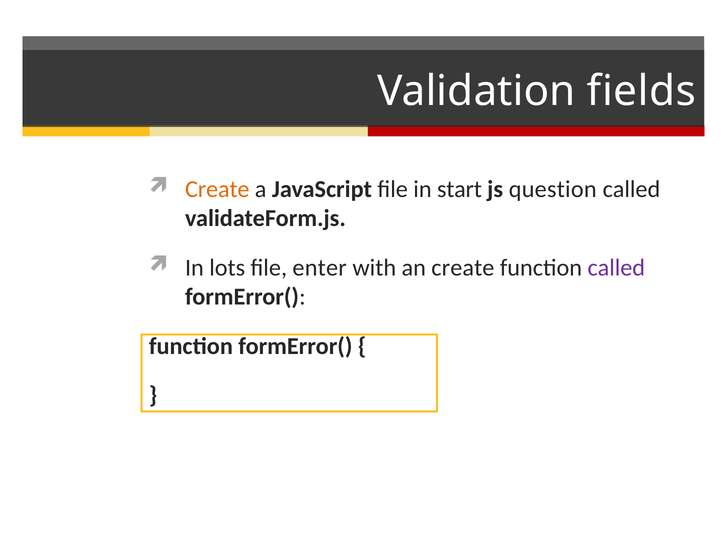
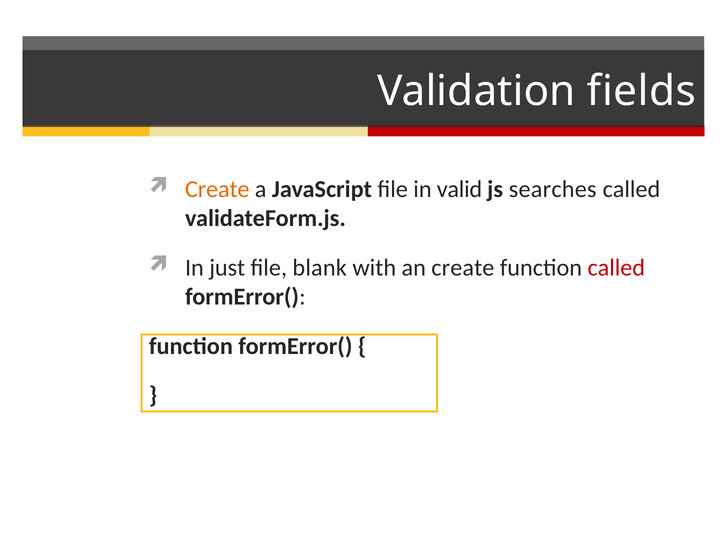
start: start -> valid
question: question -> searches
lots: lots -> just
enter: enter -> blank
called at (616, 268) colour: purple -> red
